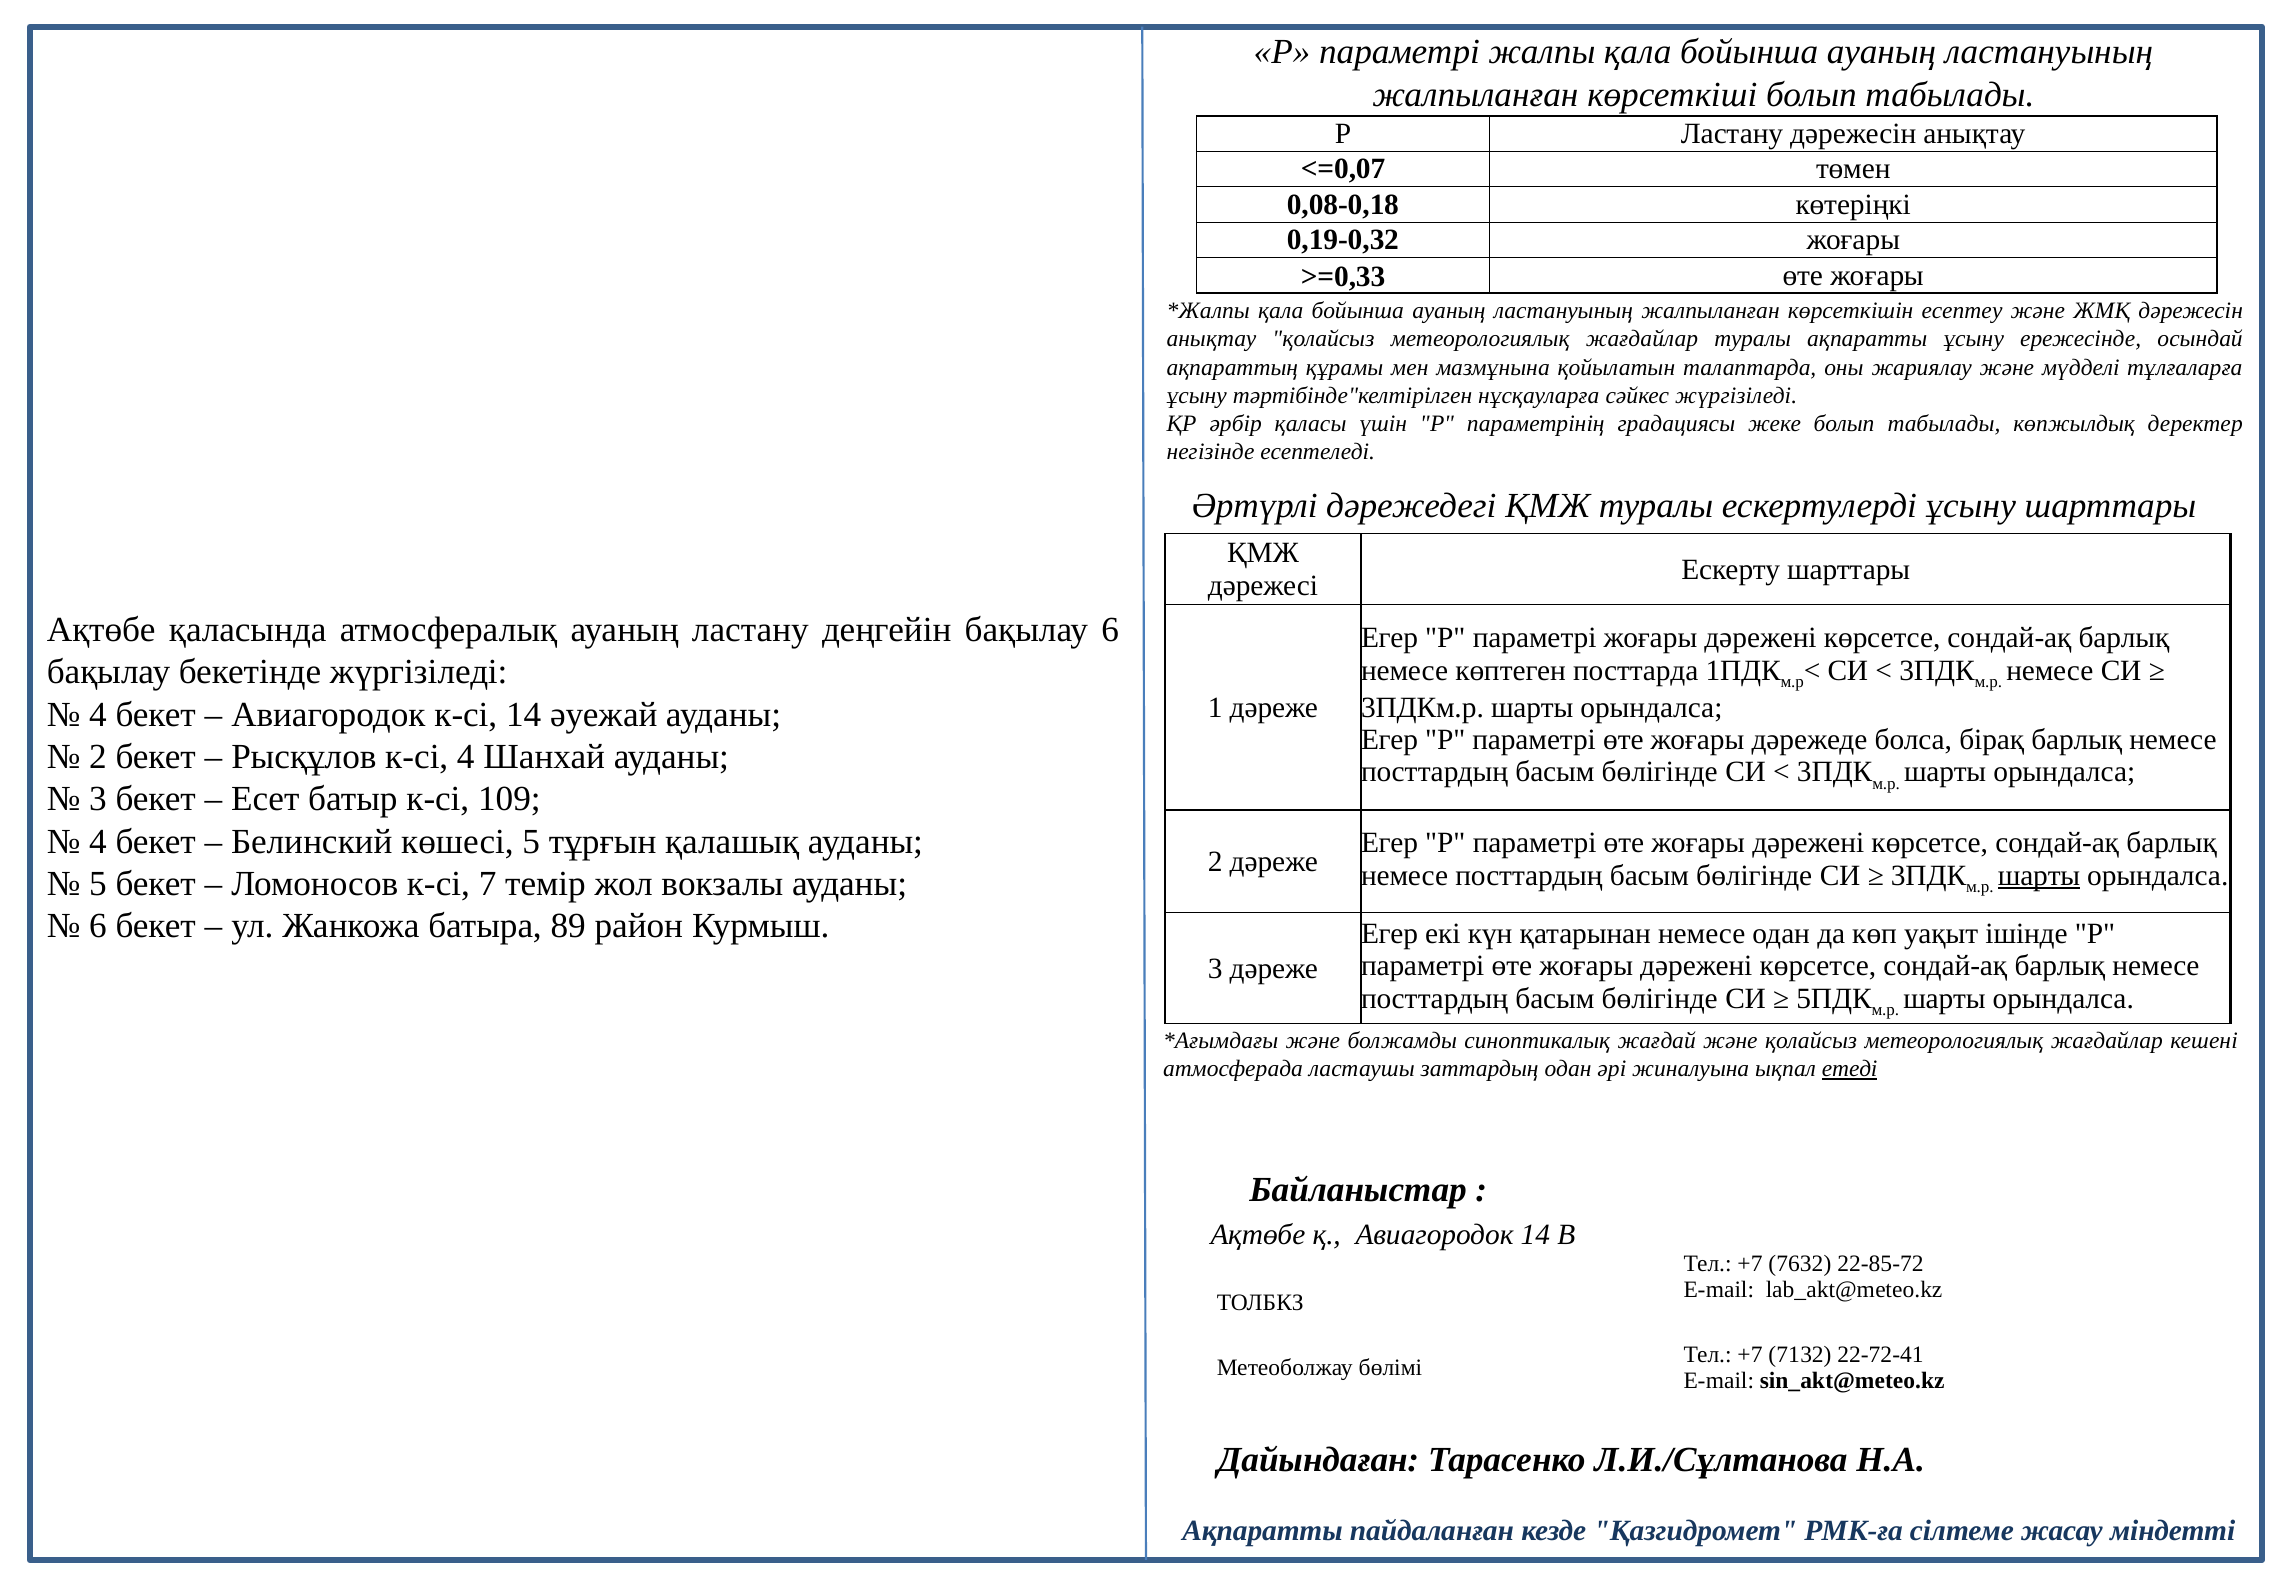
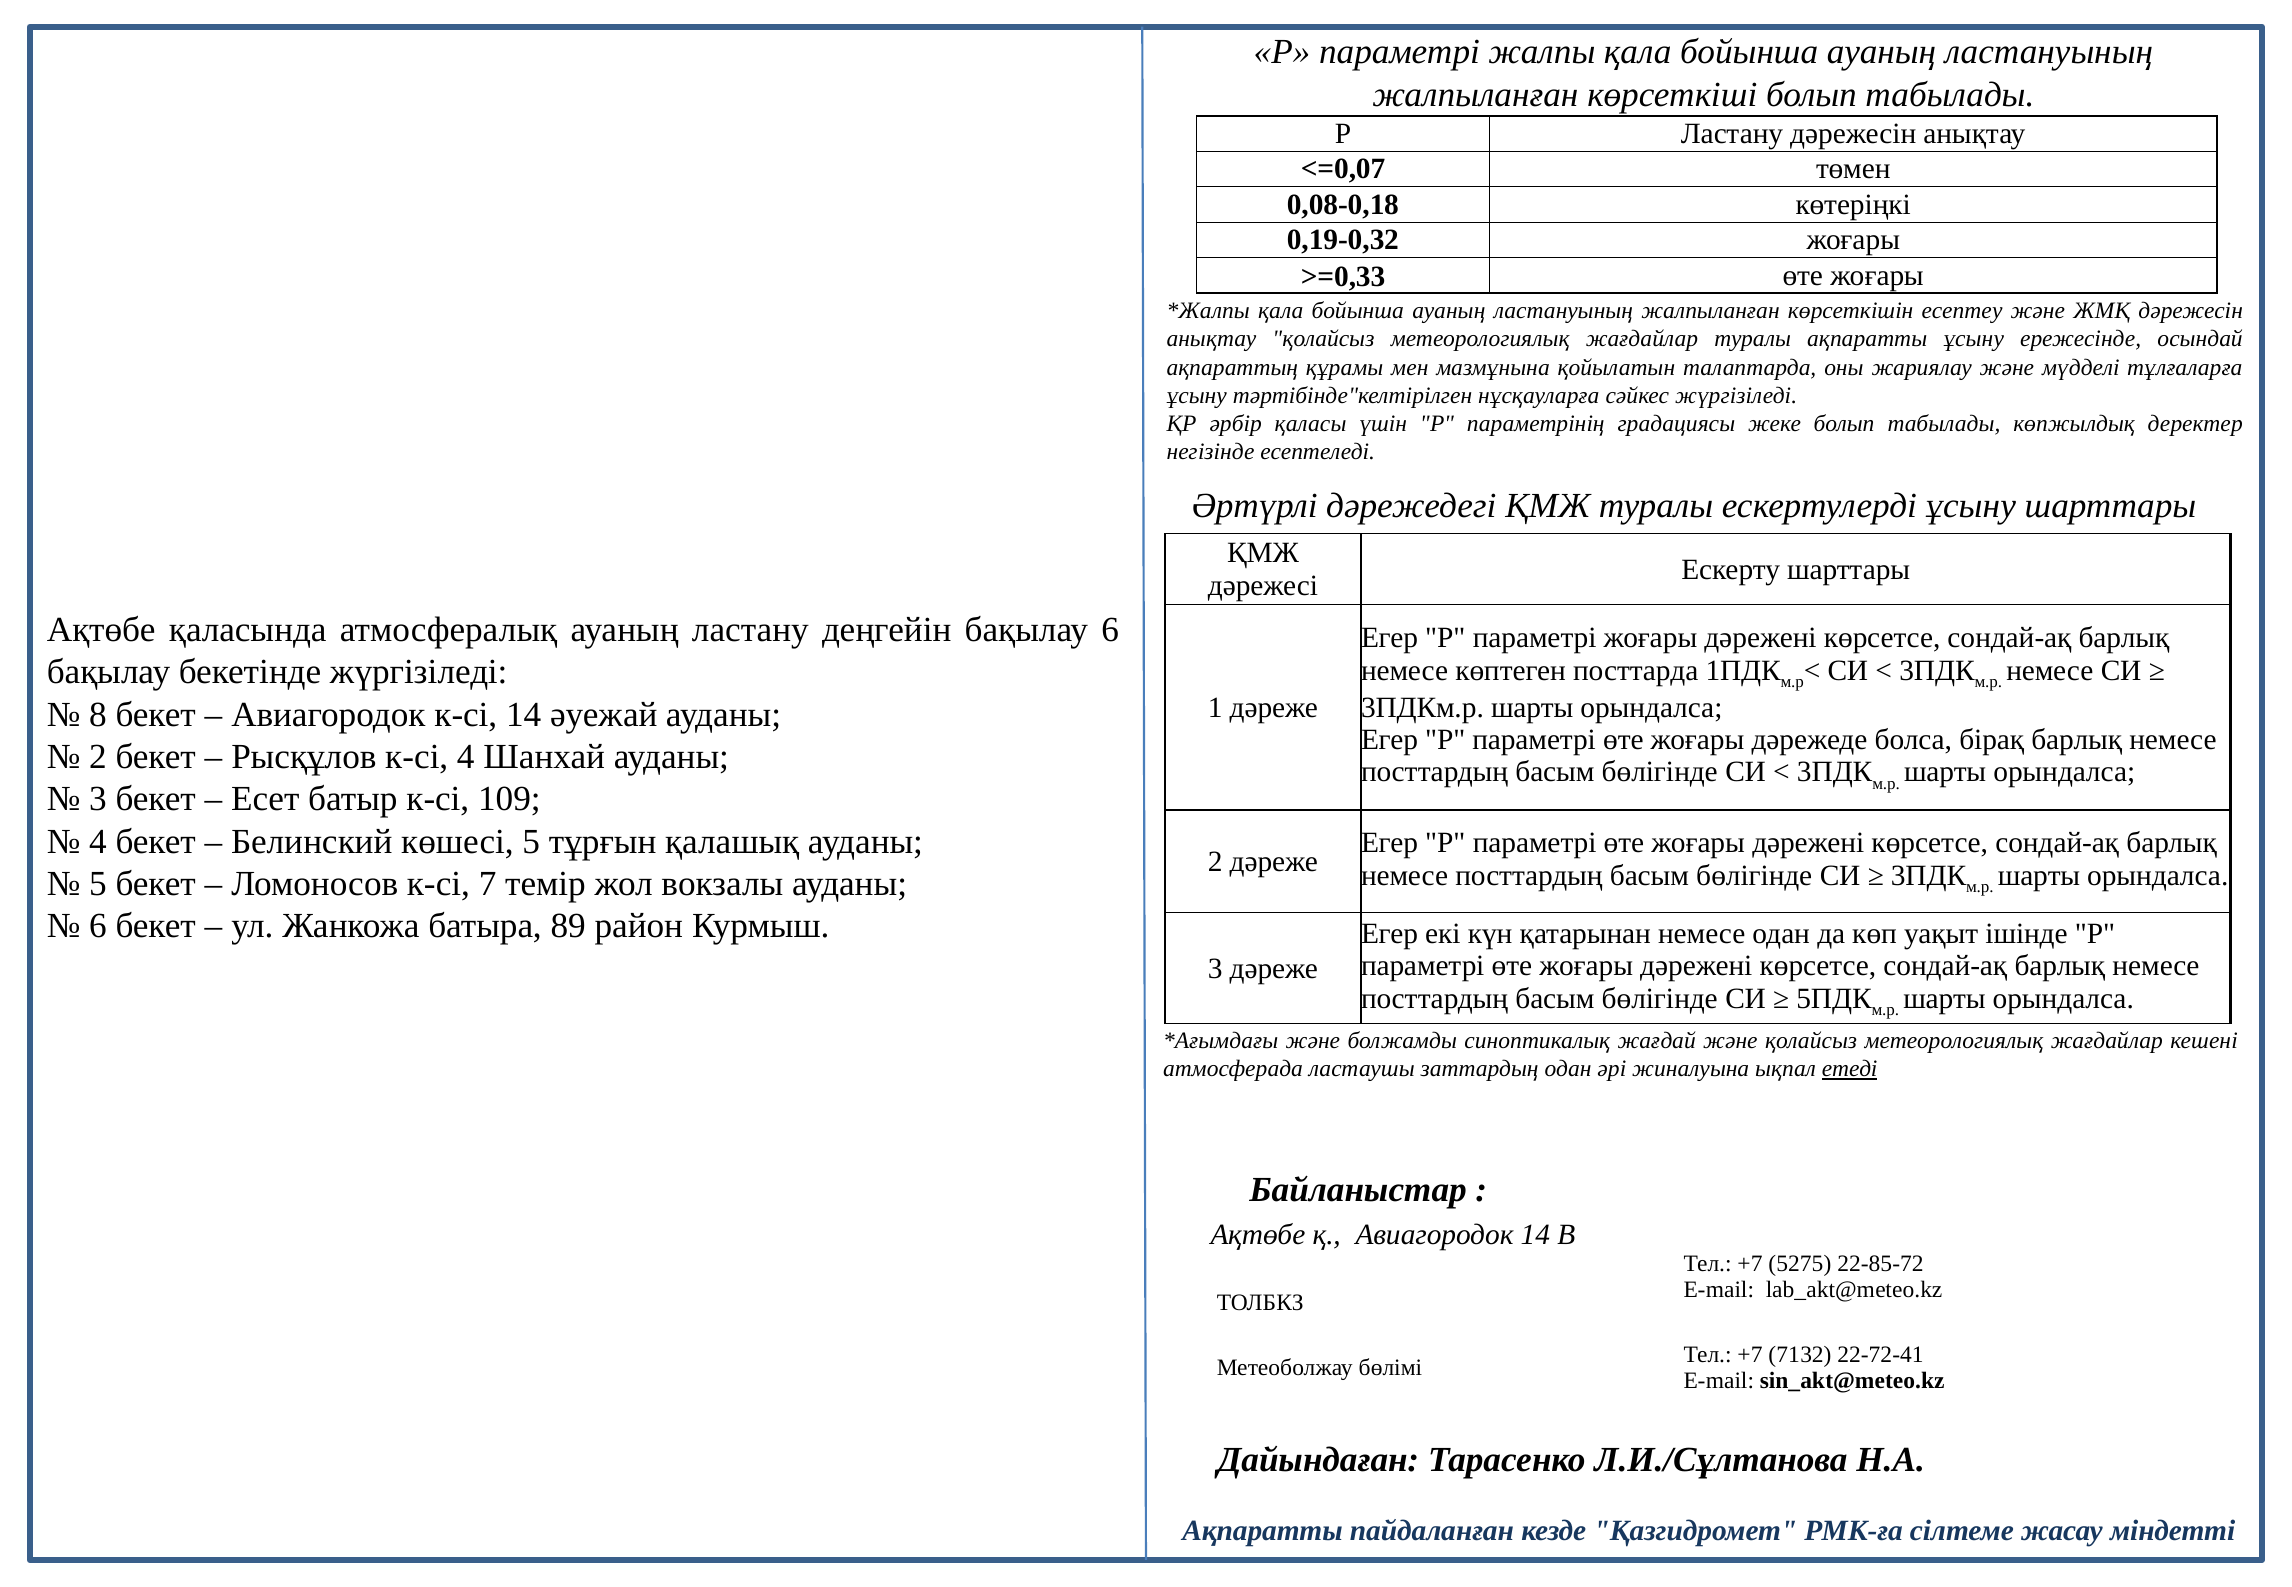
4 at (98, 714): 4 -> 8
шарты at (2039, 875) underline: present -> none
7632: 7632 -> 5275
